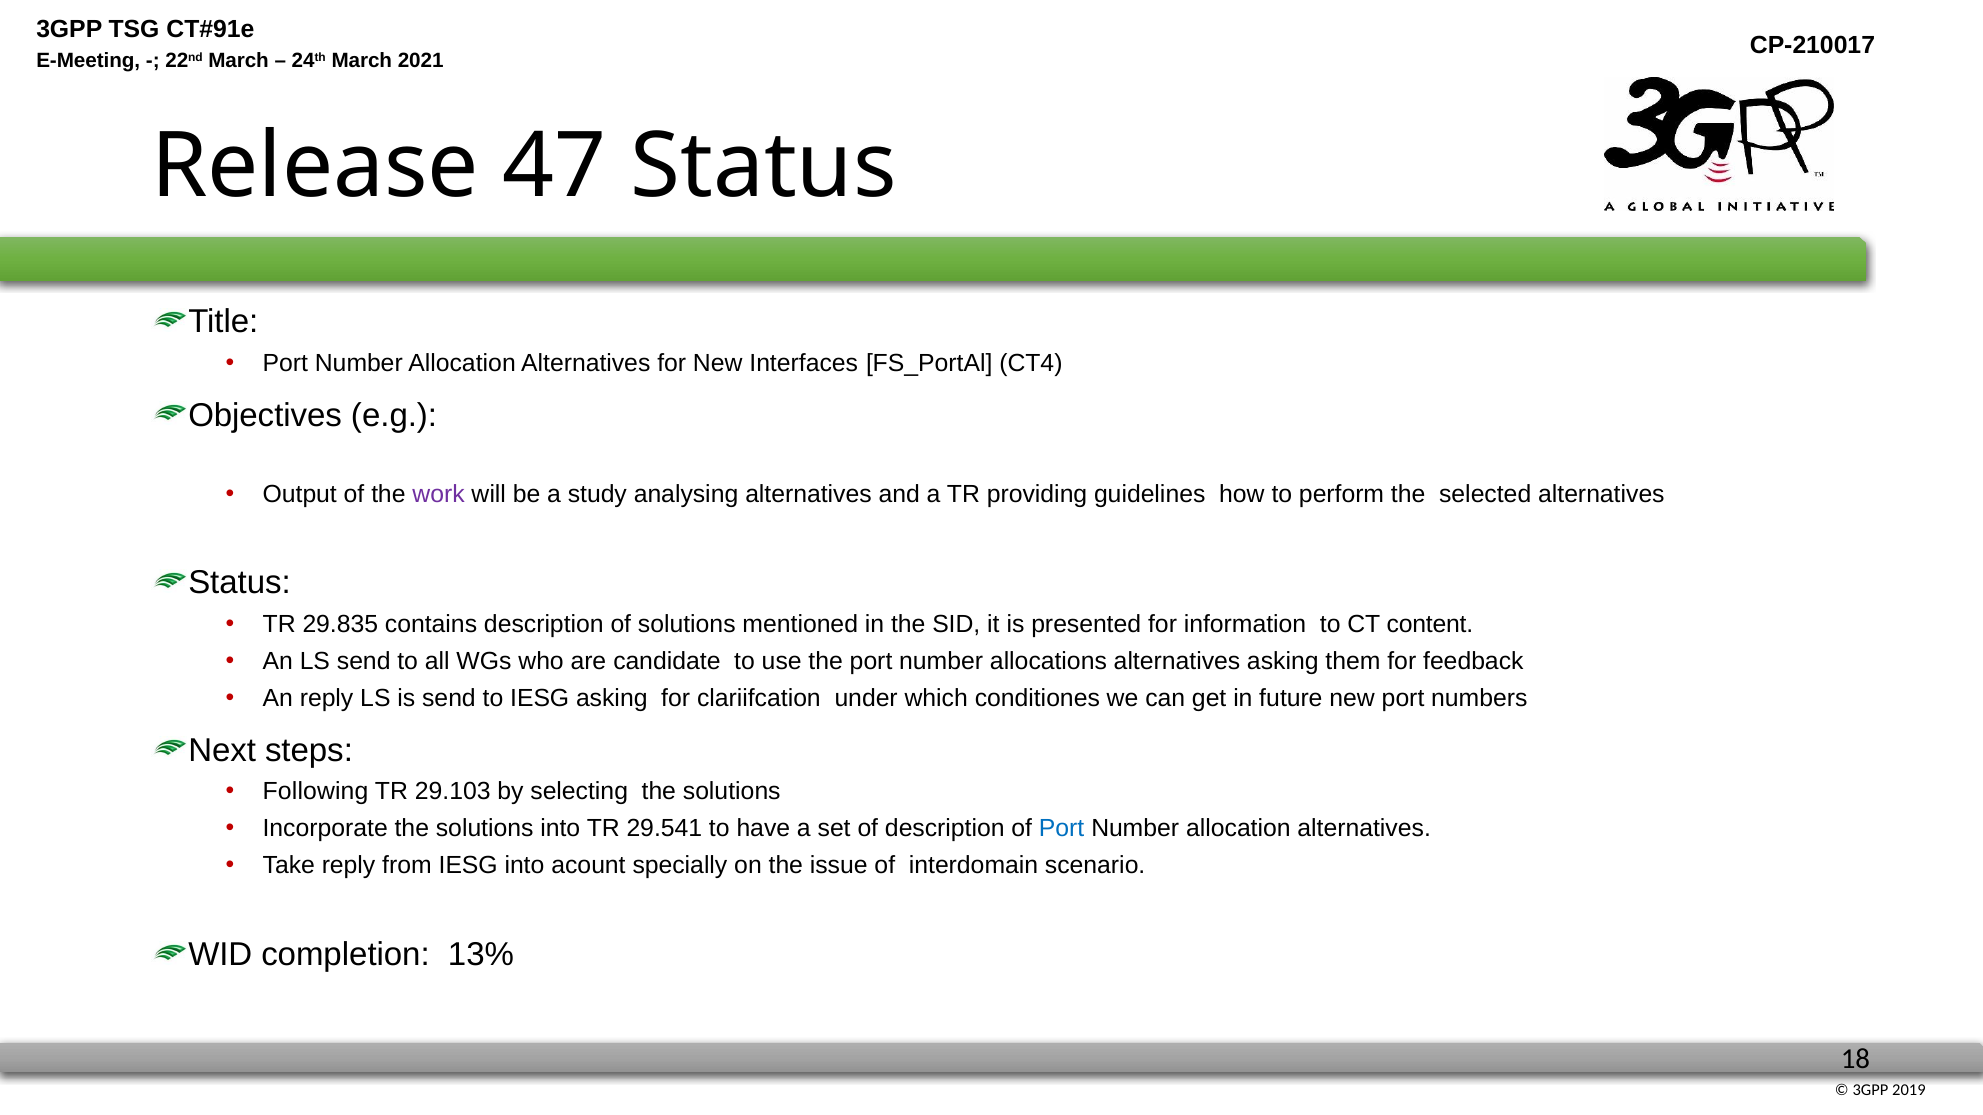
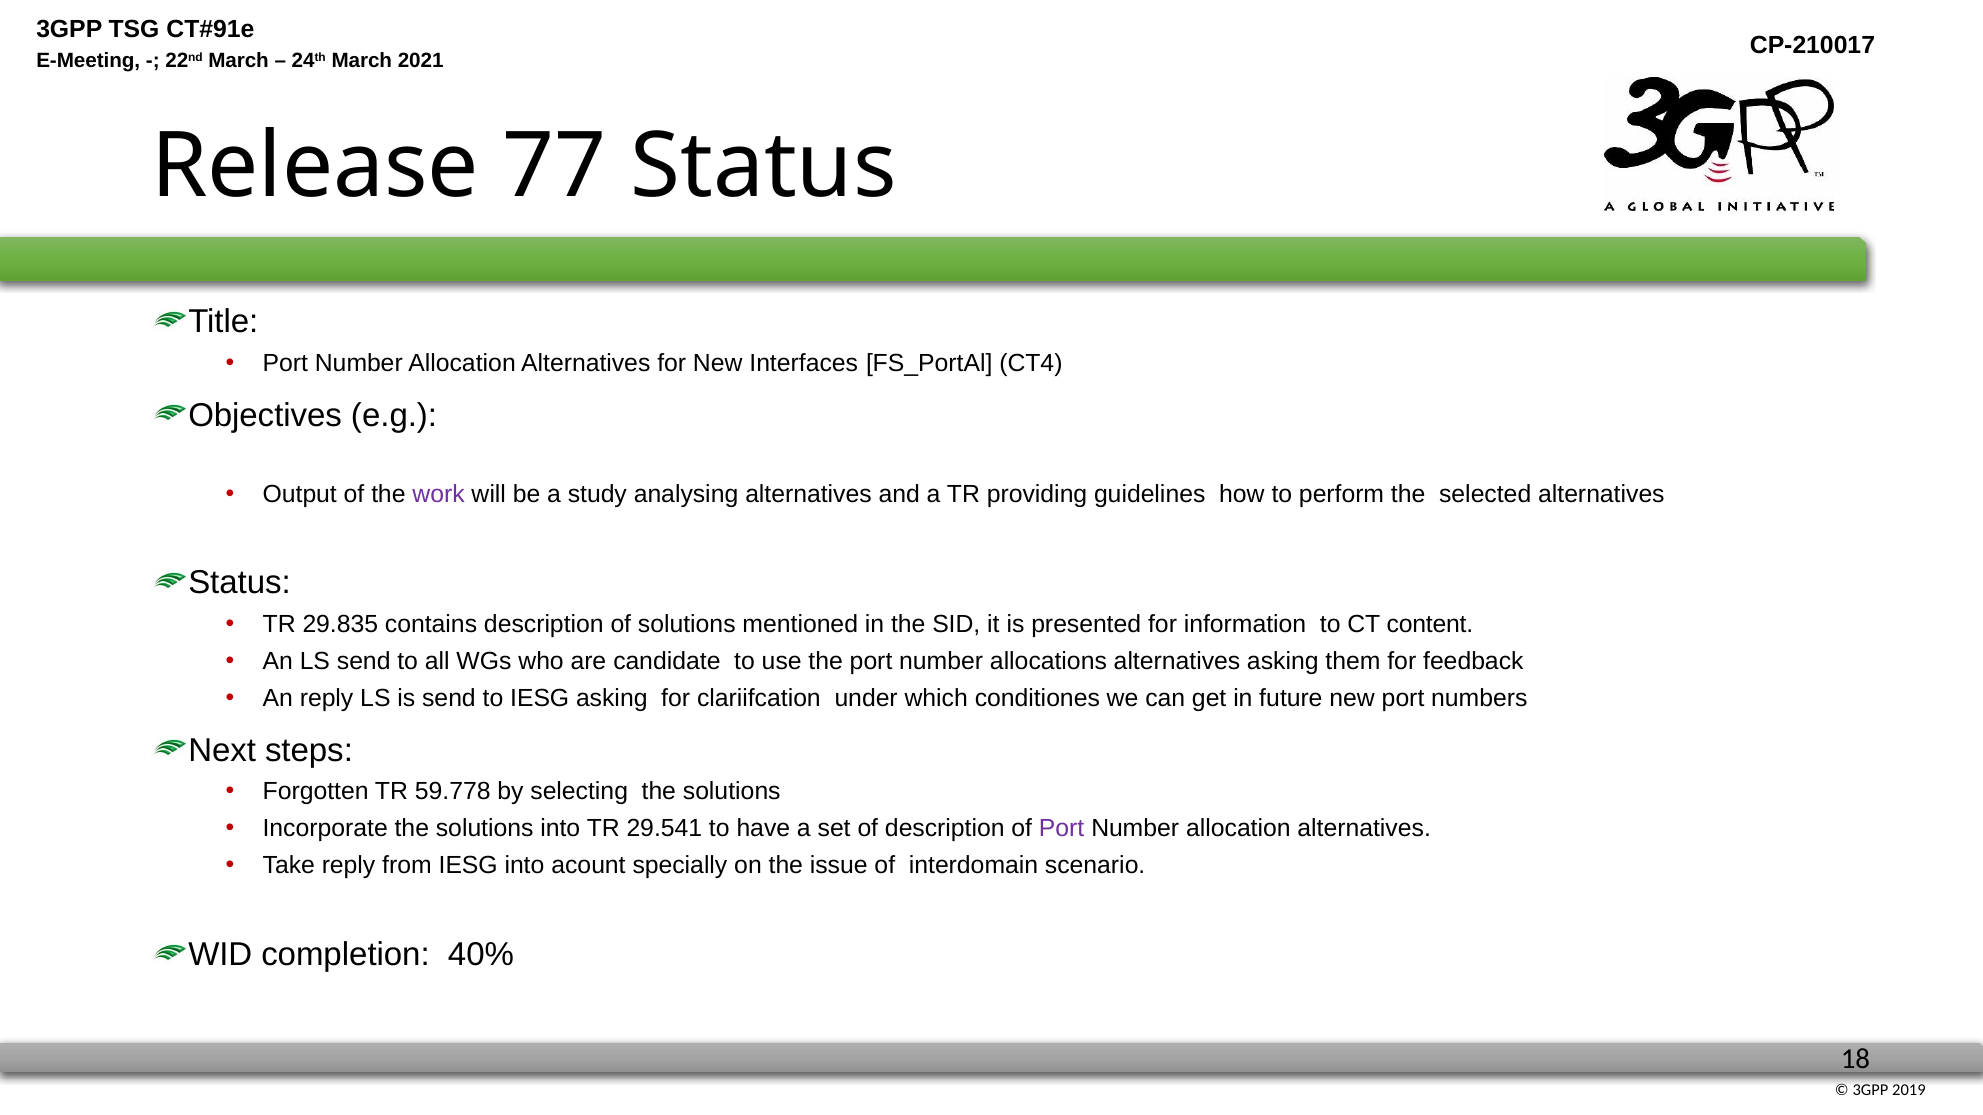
47: 47 -> 77
Following: Following -> Forgotten
29.103: 29.103 -> 59.778
Port at (1062, 829) colour: blue -> purple
13%: 13% -> 40%
